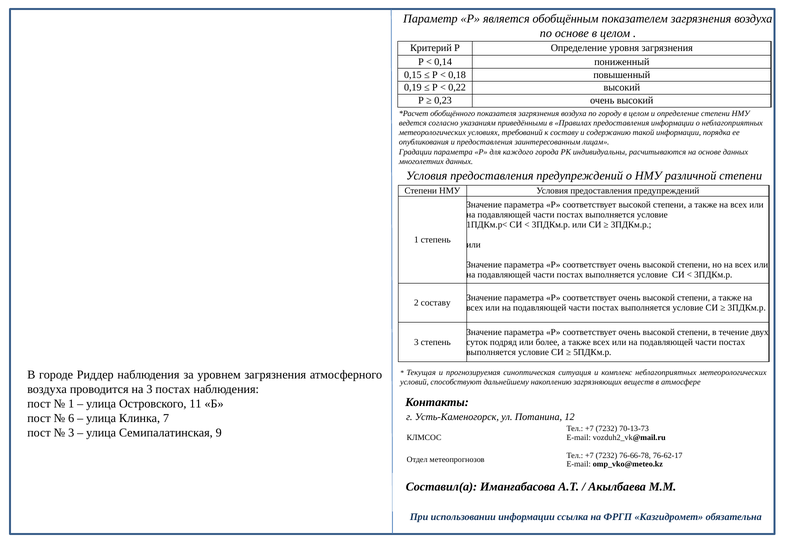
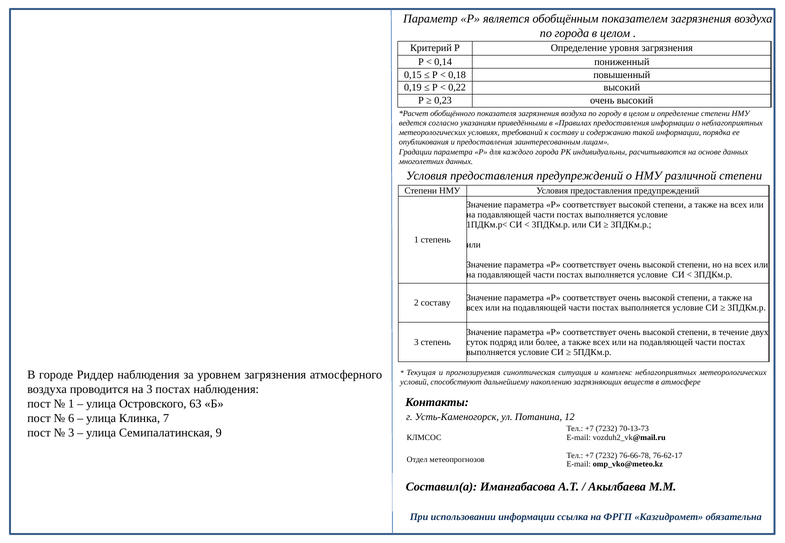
по основе: основе -> города
11: 11 -> 63
